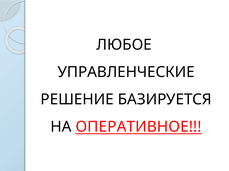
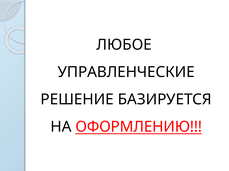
ОПЕРАТИВНОЕ: ОПЕРАТИВНОЕ -> ОФОРМЛЕНИЮ
